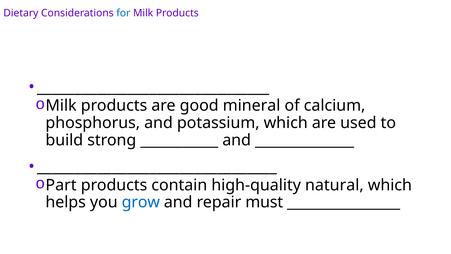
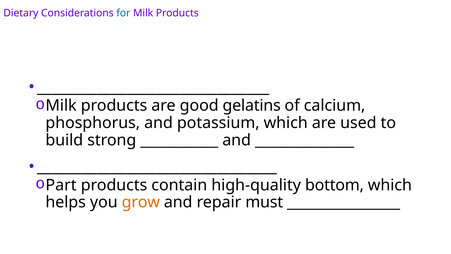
mineral: mineral -> gelatins
natural: natural -> bottom
grow colour: blue -> orange
